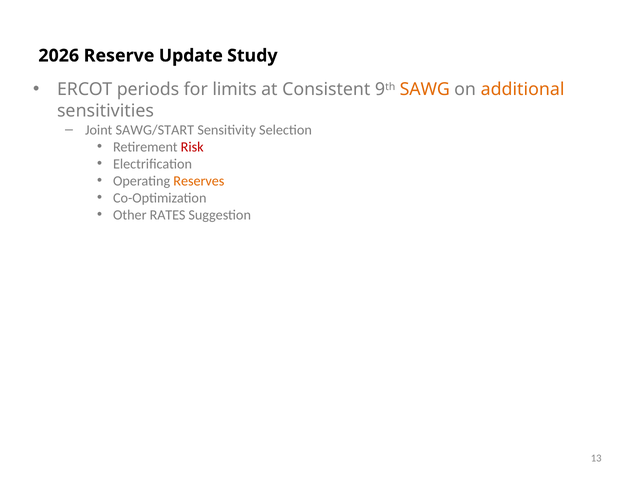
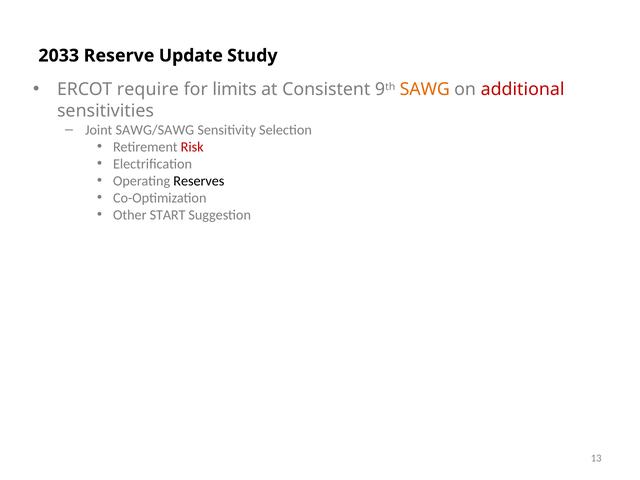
2026: 2026 -> 2033
periods: periods -> require
additional colour: orange -> red
SAWG/START: SAWG/START -> SAWG/SAWG
Reserves colour: orange -> black
RATES: RATES -> START
